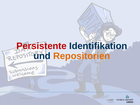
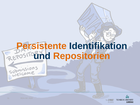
Persistente colour: red -> orange
